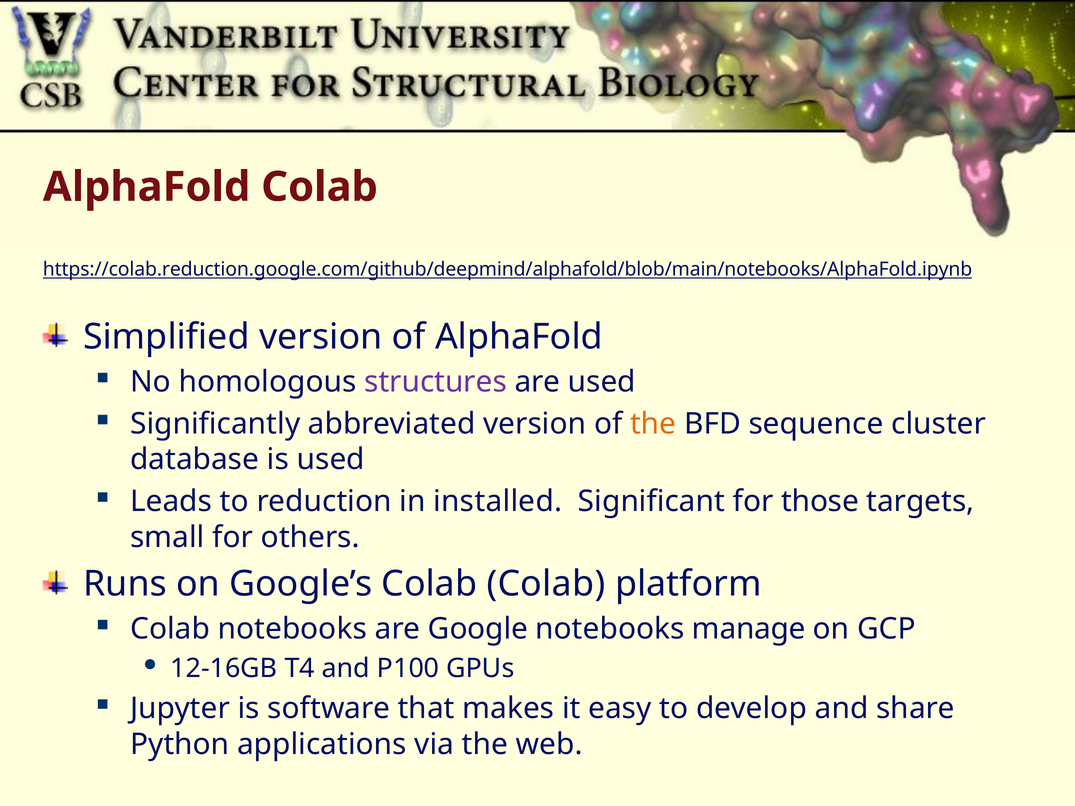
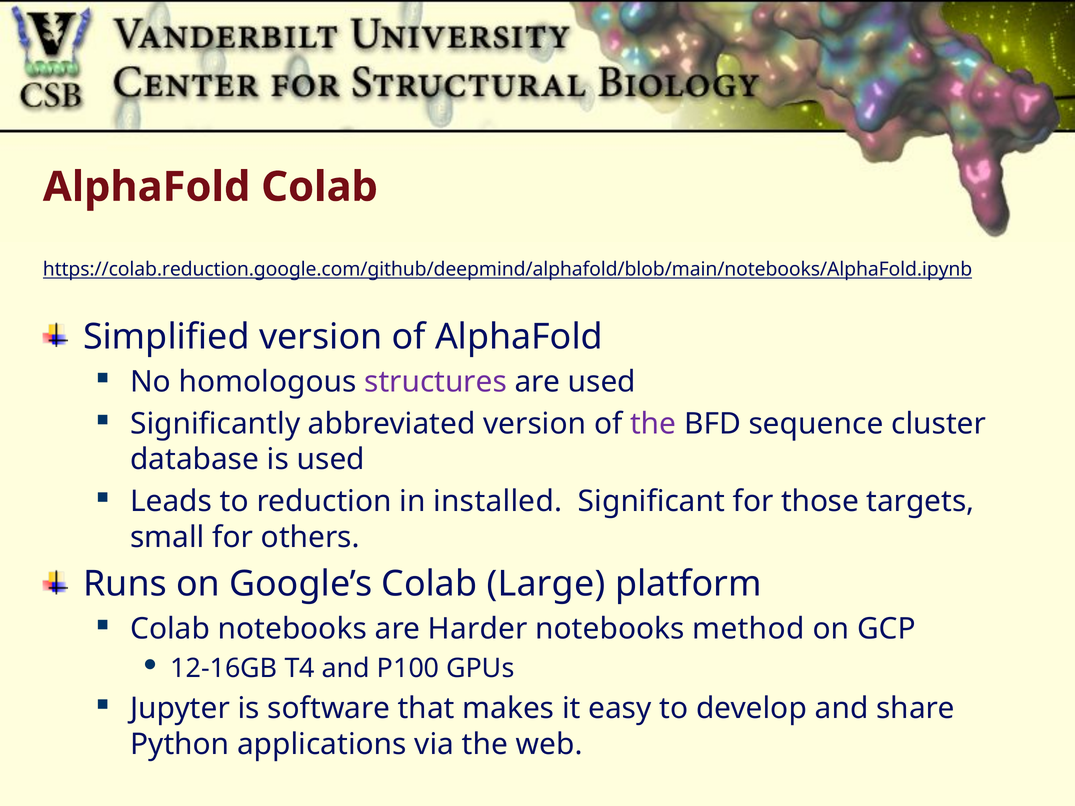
the at (653, 424) colour: orange -> purple
Colab Colab: Colab -> Large
Google: Google -> Harder
manage: manage -> method
